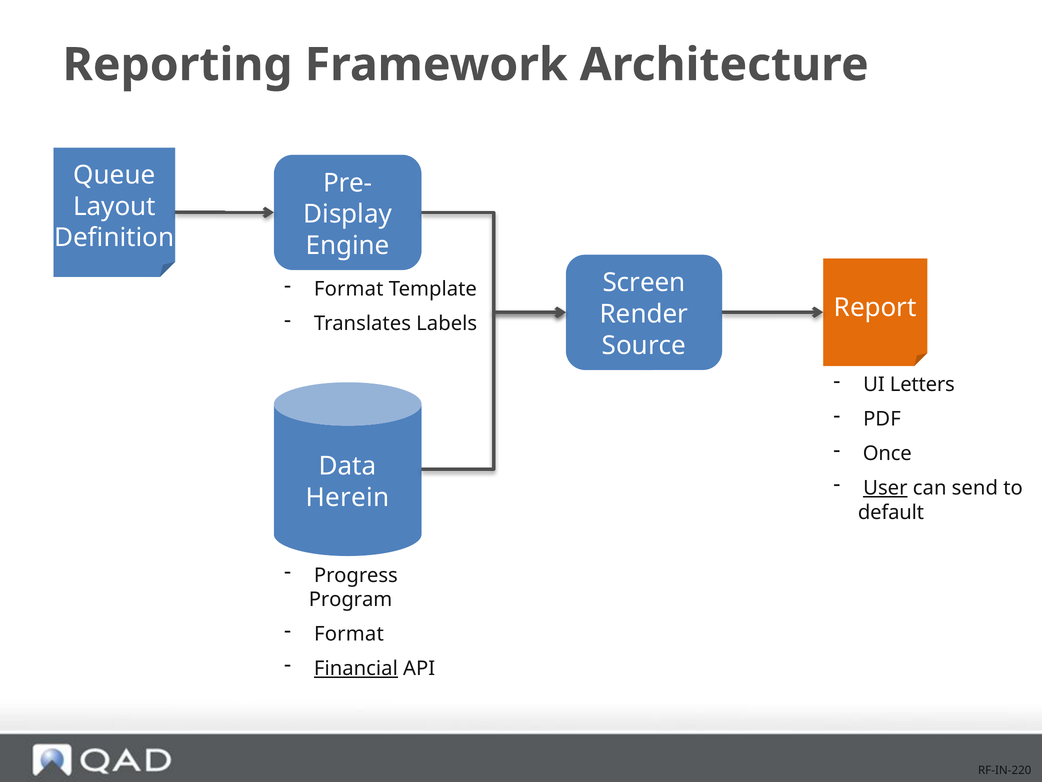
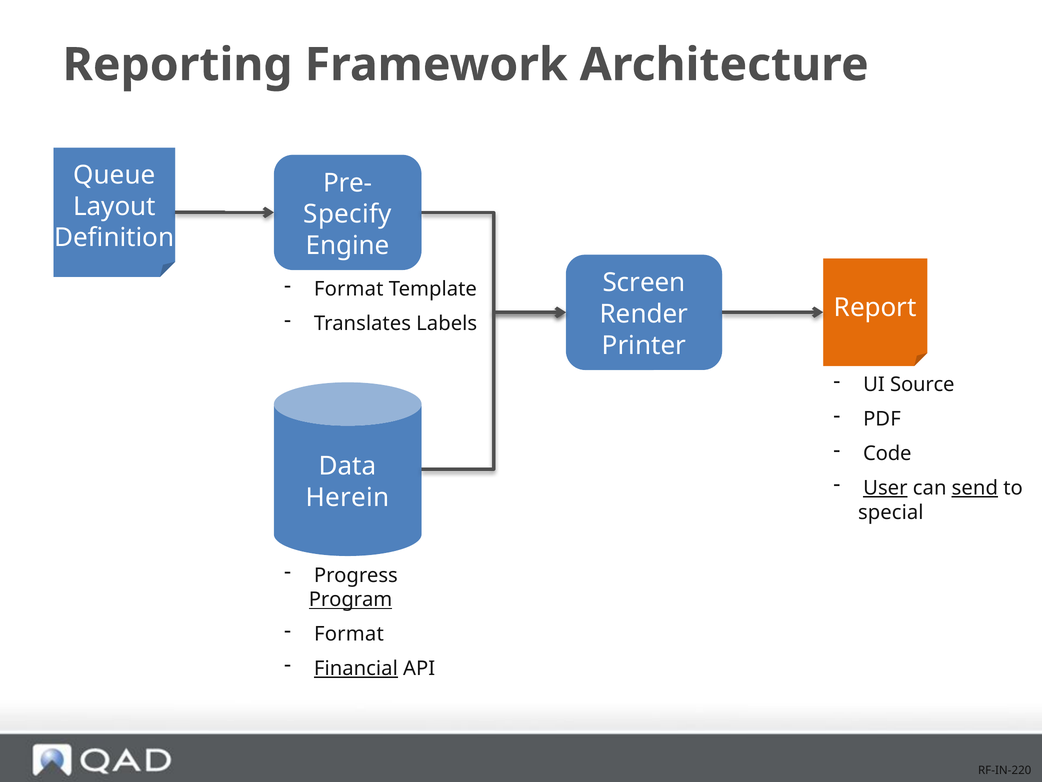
Display: Display -> Specify
Source: Source -> Printer
Letters: Letters -> Source
Once: Once -> Code
send underline: none -> present
default: default -> special
Program underline: none -> present
